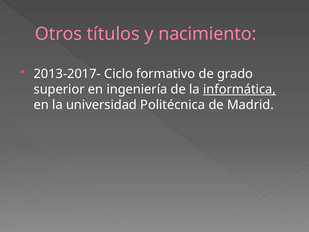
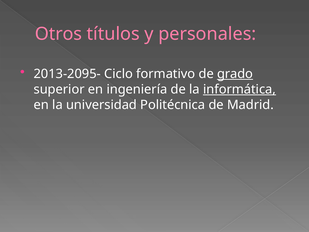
nacimiento: nacimiento -> personales
2013-2017-: 2013-2017- -> 2013-2095-
grado underline: none -> present
